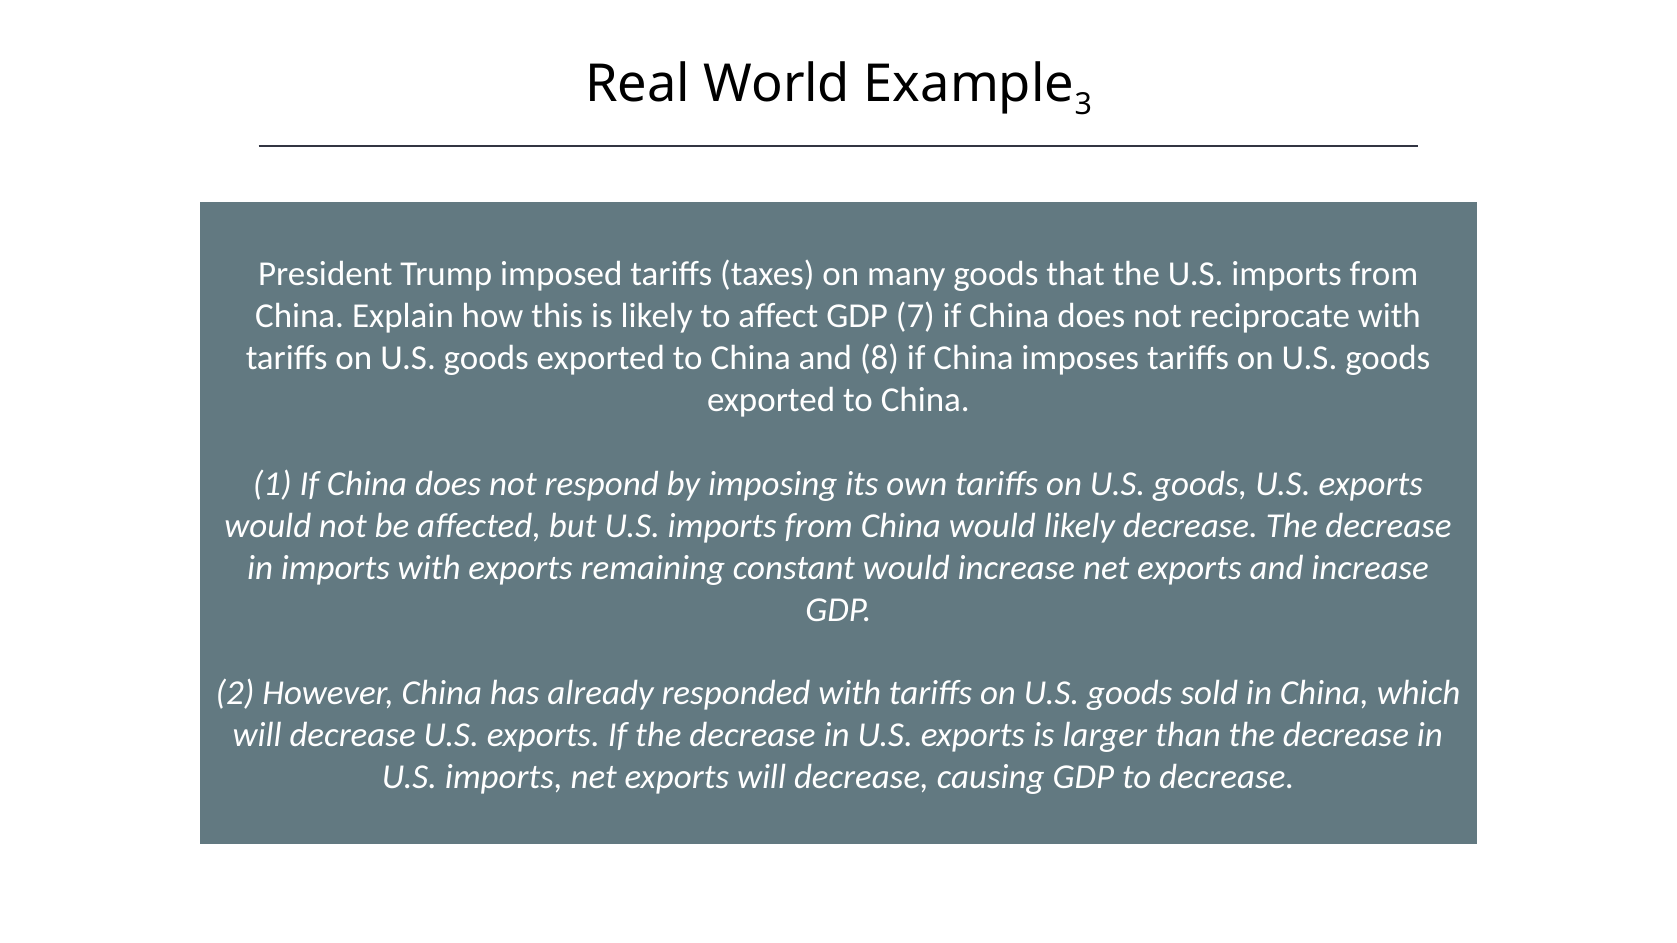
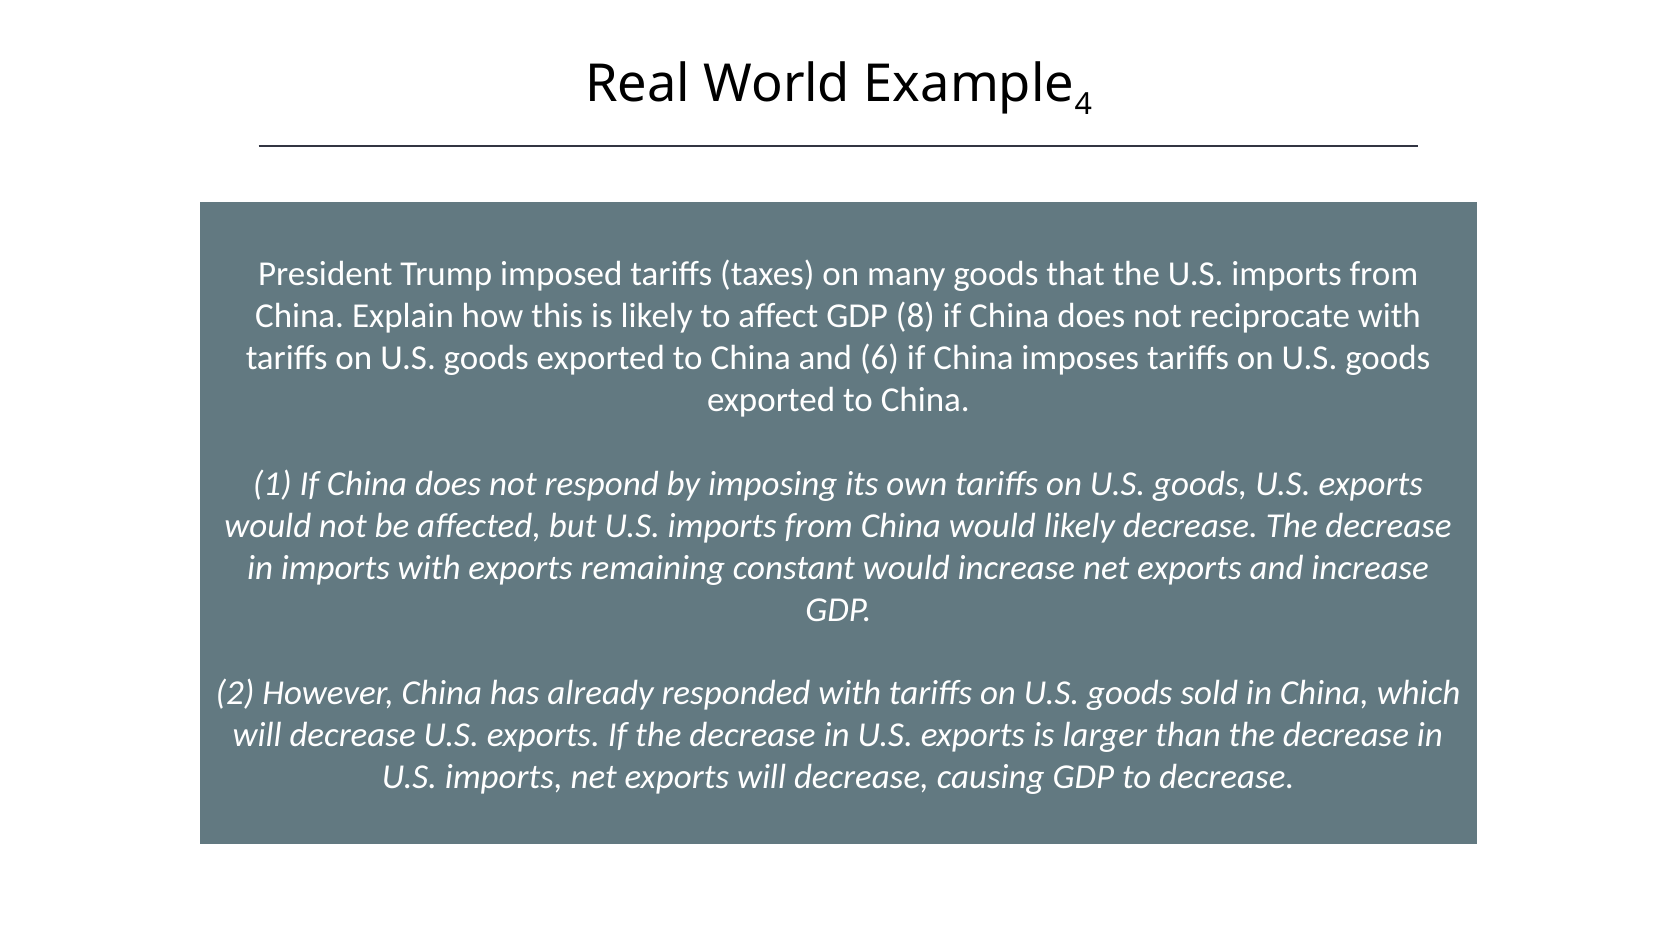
3: 3 -> 4
7: 7 -> 8
8: 8 -> 6
